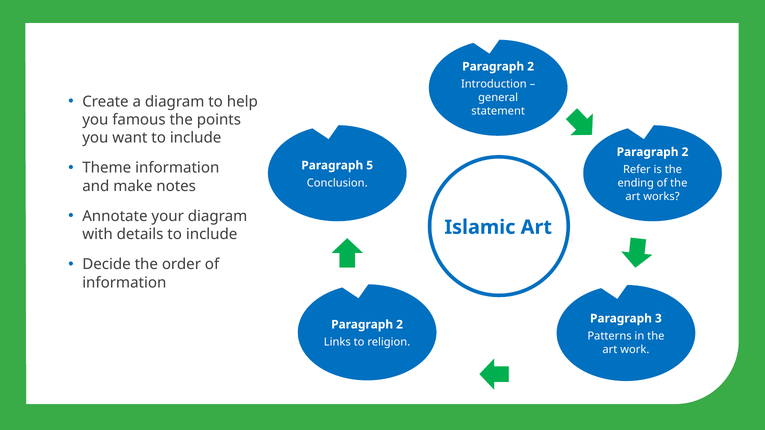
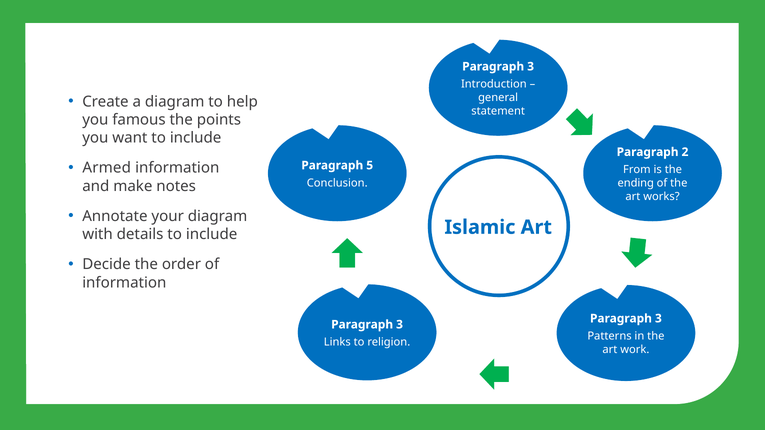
2 at (531, 67): 2 -> 3
Theme: Theme -> Armed
Refer: Refer -> From
2 at (400, 325): 2 -> 3
